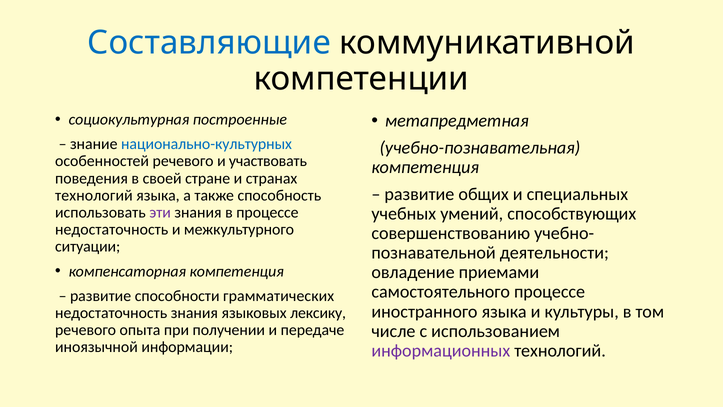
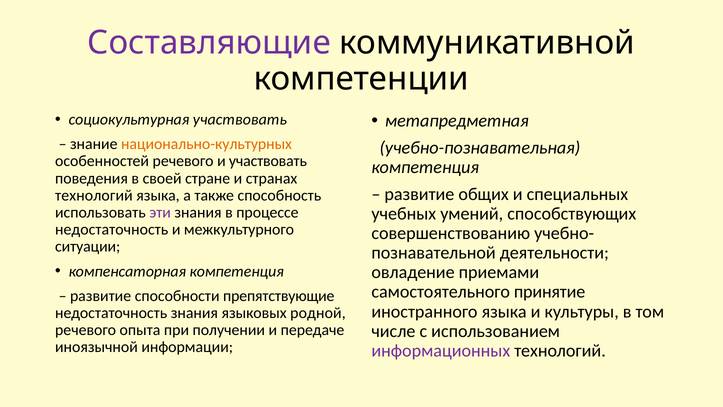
Составляющие colour: blue -> purple
социокультурная построенные: построенные -> участвовать
национально-культурных colour: blue -> orange
самостоятельного процессе: процессе -> принятие
грамматических: грамматических -> препятствующие
лексику: лексику -> родной
